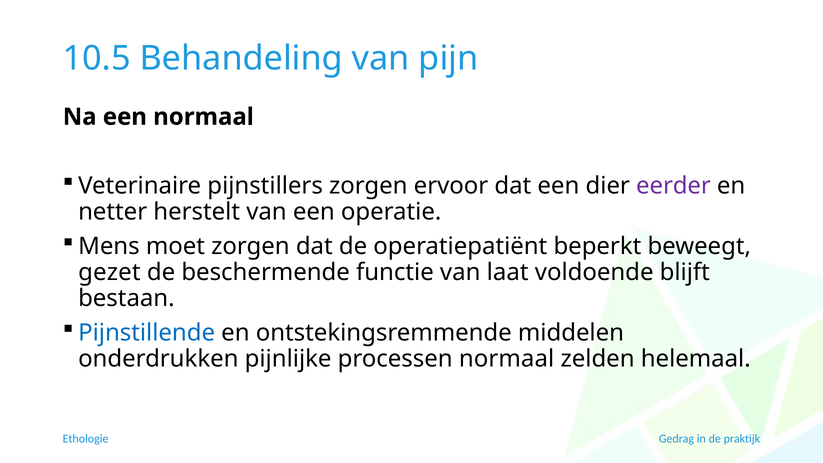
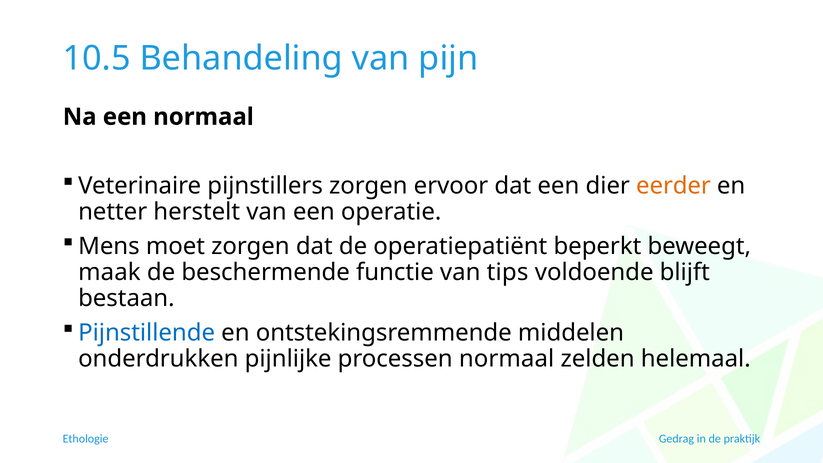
eerder colour: purple -> orange
gezet: gezet -> maak
laat: laat -> tips
